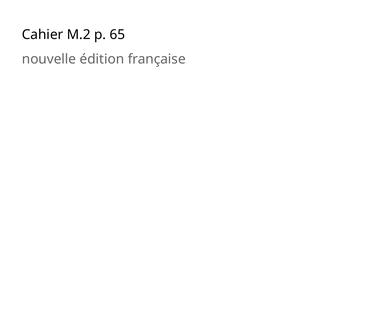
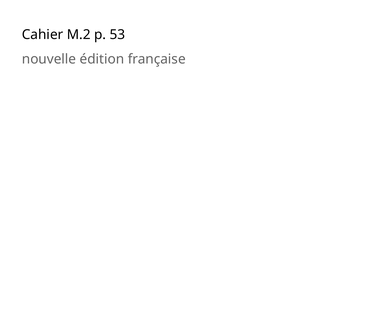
65: 65 -> 53
